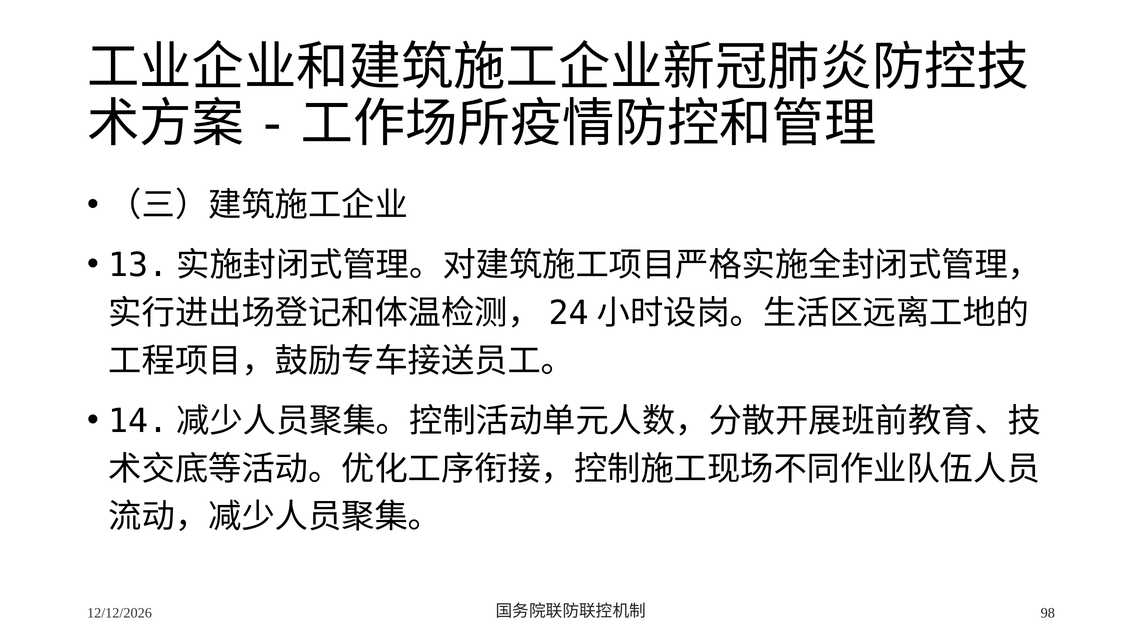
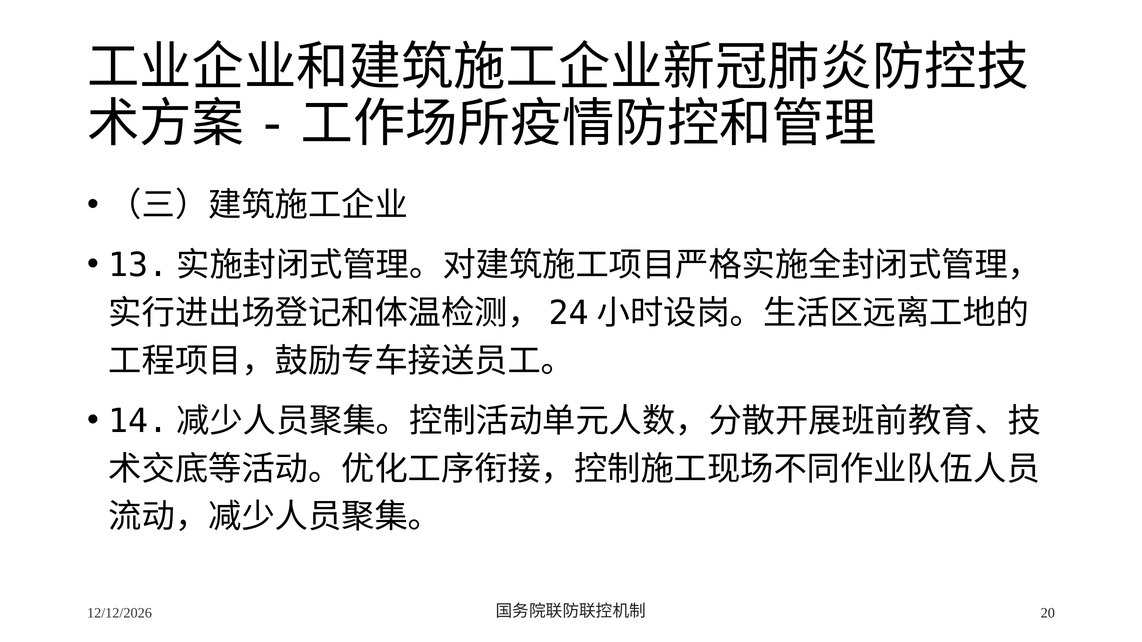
98: 98 -> 20
